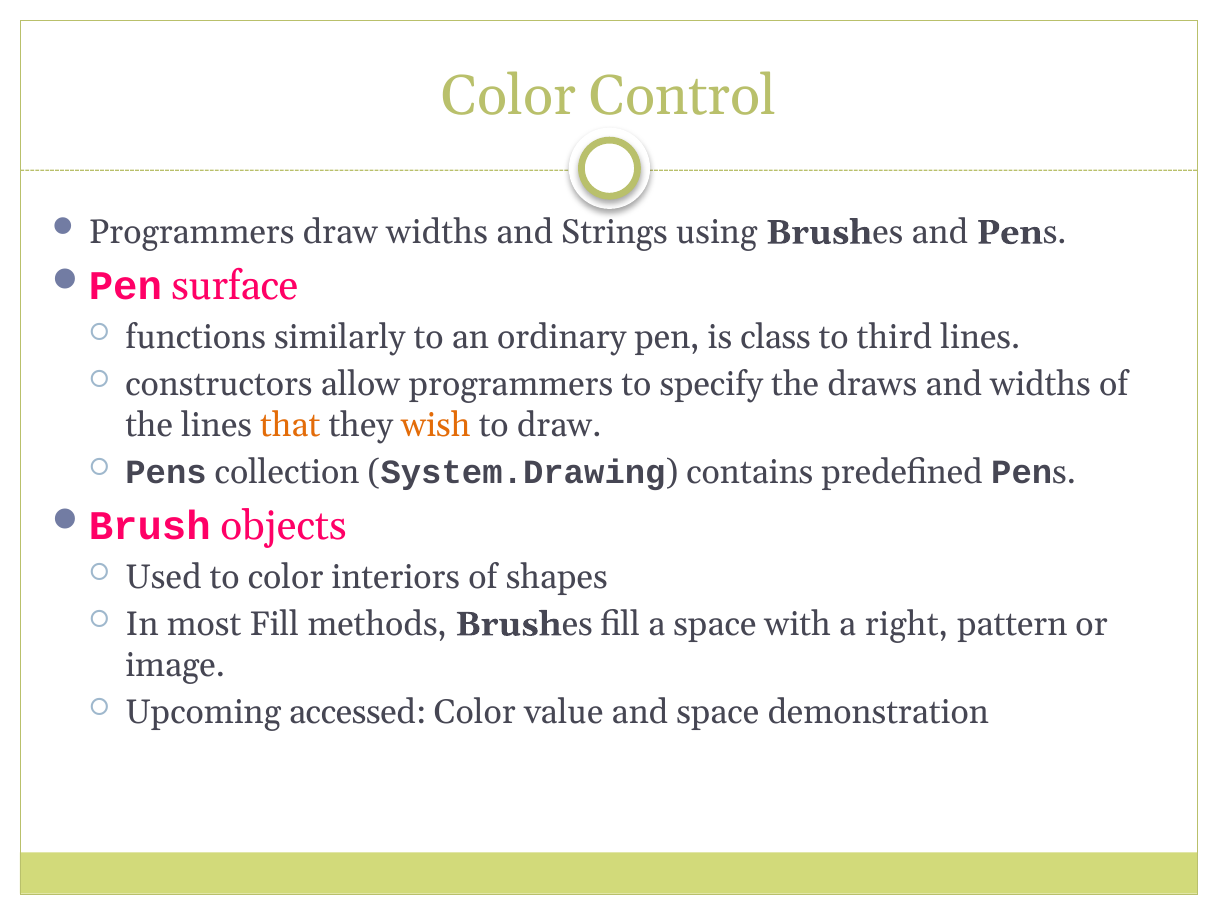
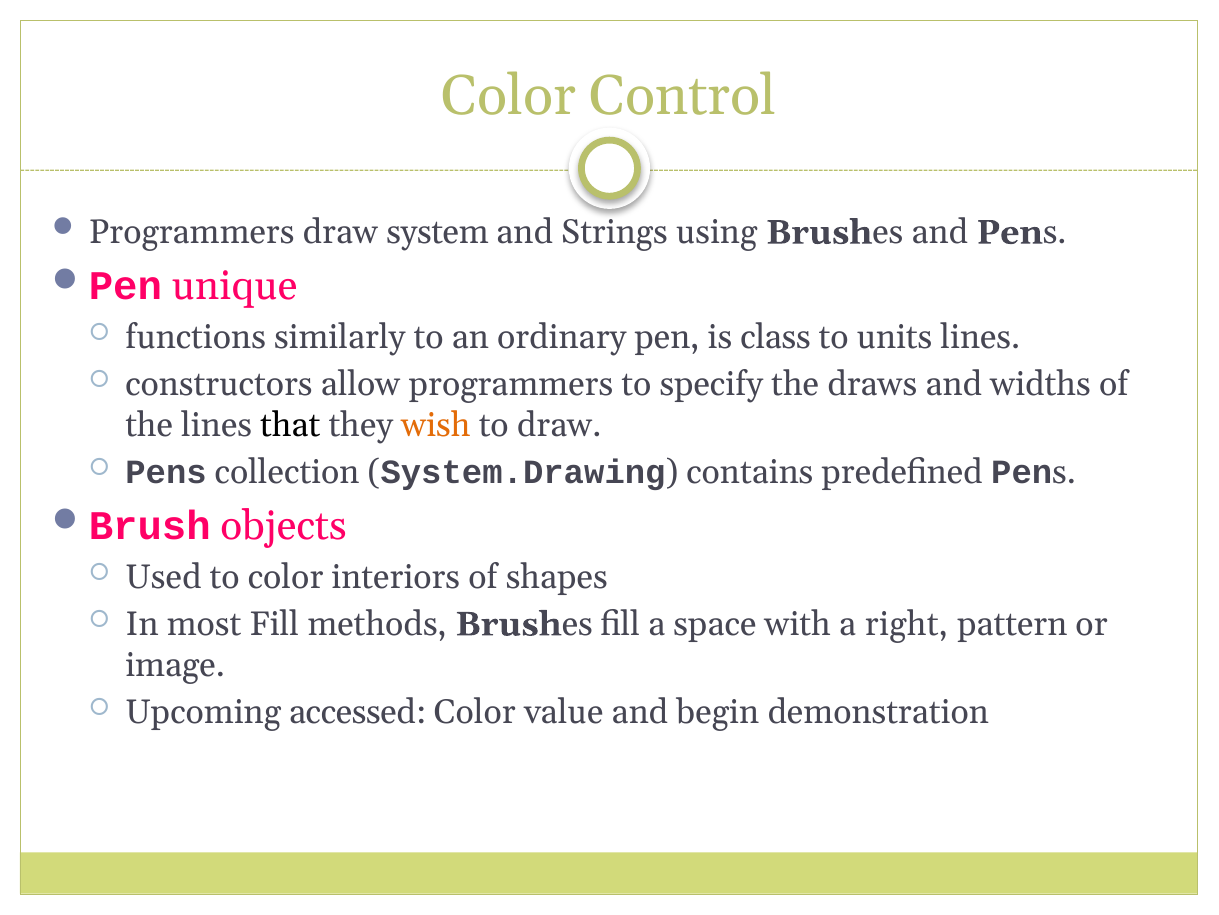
draw widths: widths -> system
surface: surface -> unique
third: third -> units
that colour: orange -> black
and space: space -> begin
